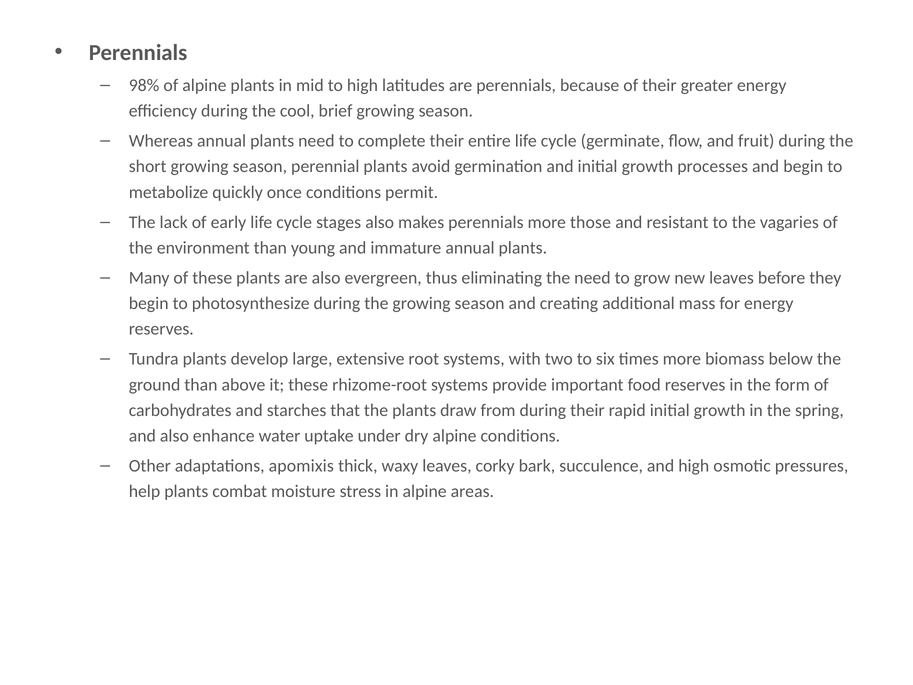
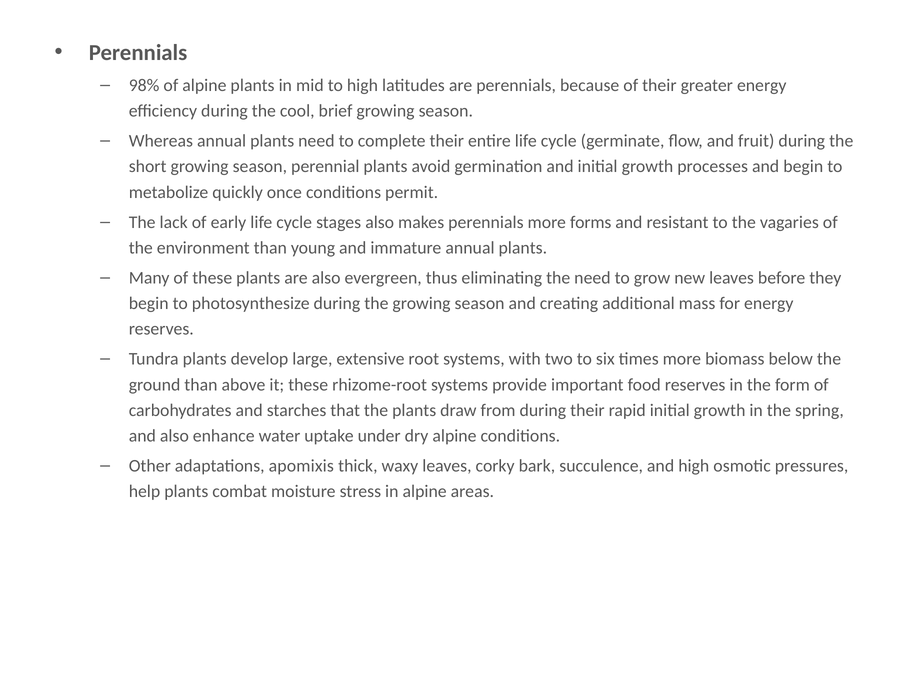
those: those -> forms
